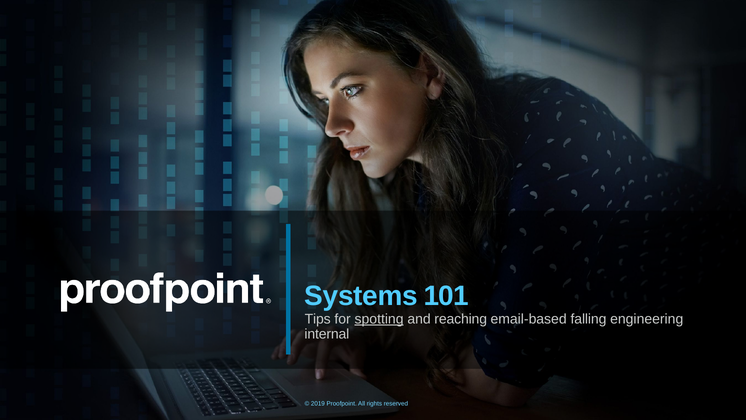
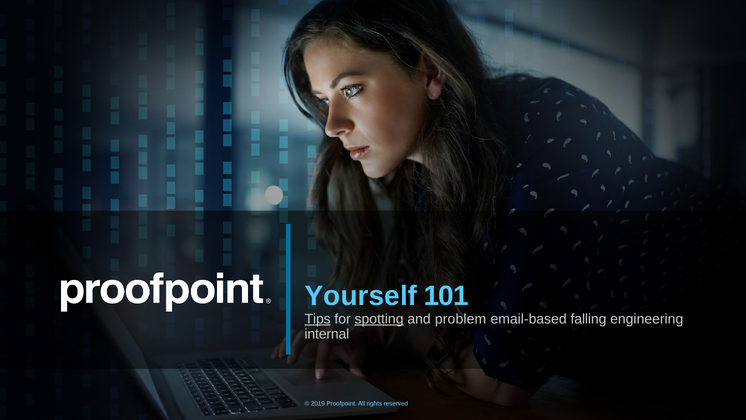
Systems: Systems -> Yourself
Tips underline: none -> present
reaching: reaching -> problem
